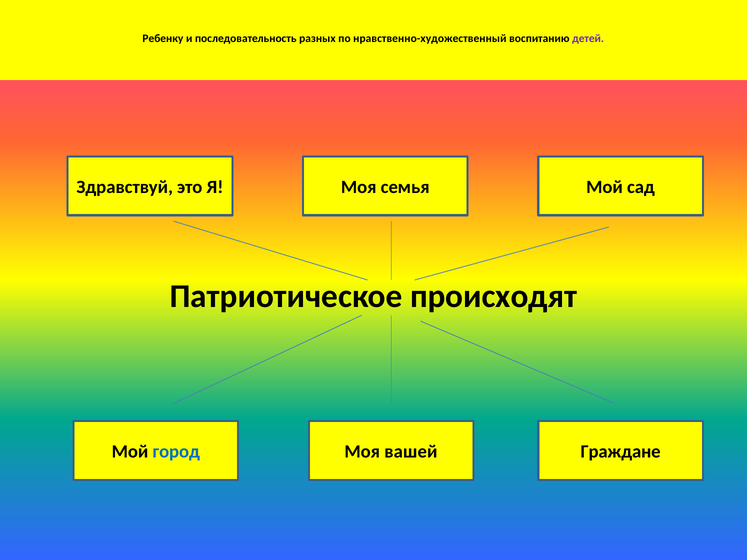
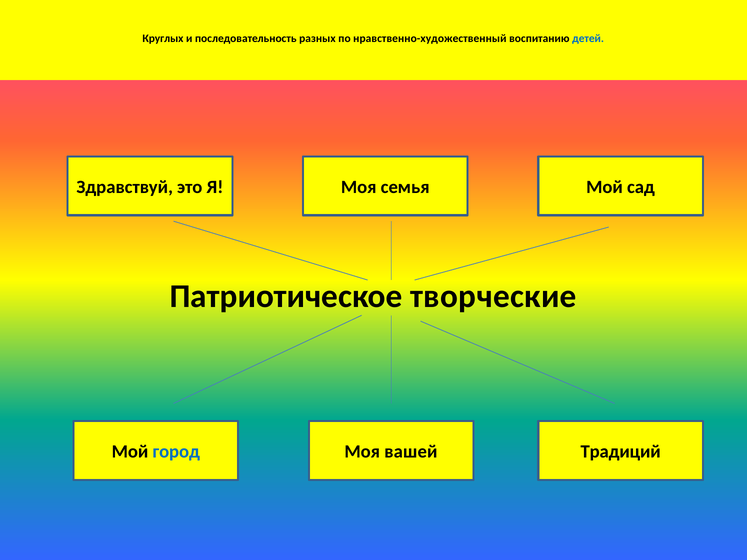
Ребенку: Ребенку -> Круглых
детей colour: purple -> blue
происходят: происходят -> творческие
Граждане: Граждане -> Традиций
